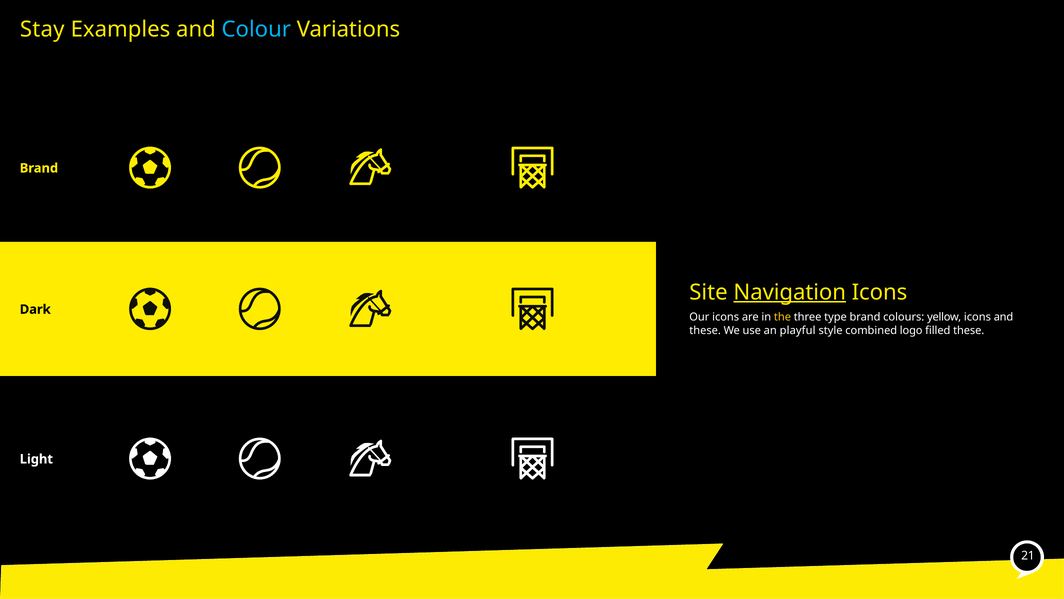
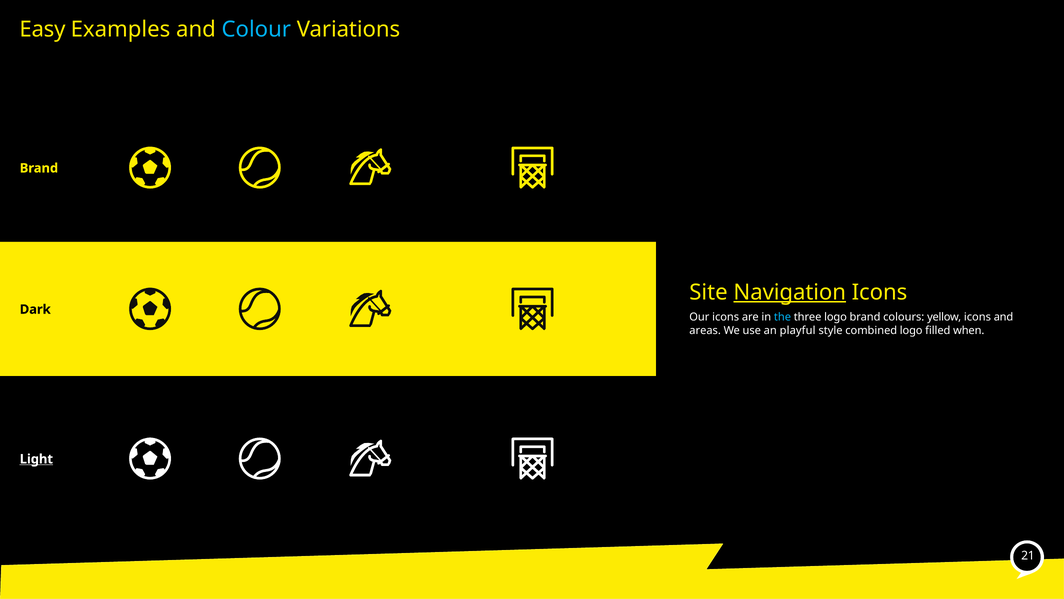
Stay: Stay -> Easy
the colour: yellow -> light blue
three type: type -> logo
these at (705, 330): these -> areas
filled these: these -> when
Light underline: none -> present
